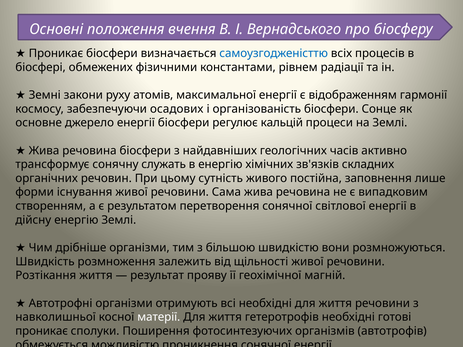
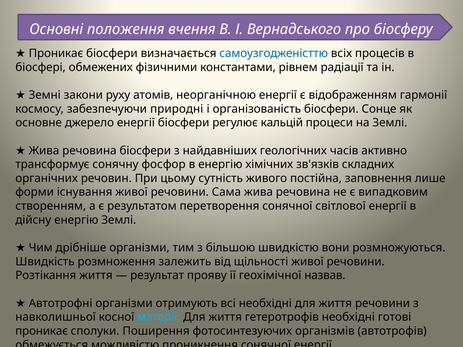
максимальної: максимальної -> неорганічною
осадових: осадових -> природні
служать: служать -> фосфор
магній: магній -> назвав
матерії colour: white -> light blue
